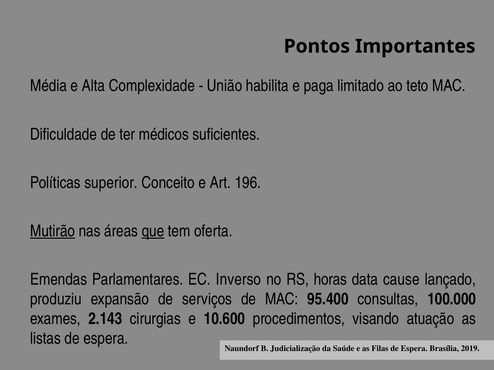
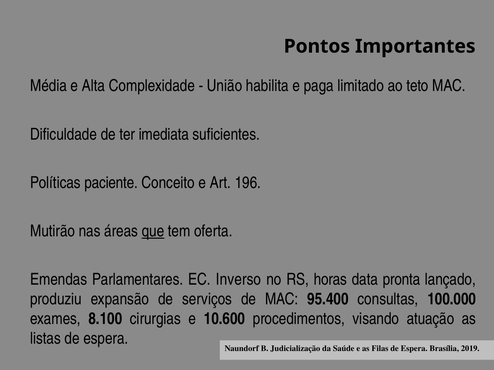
médicos: médicos -> imediata
superior: superior -> paciente
Mutirão underline: present -> none
cause: cause -> pronta
2.143: 2.143 -> 8.100
